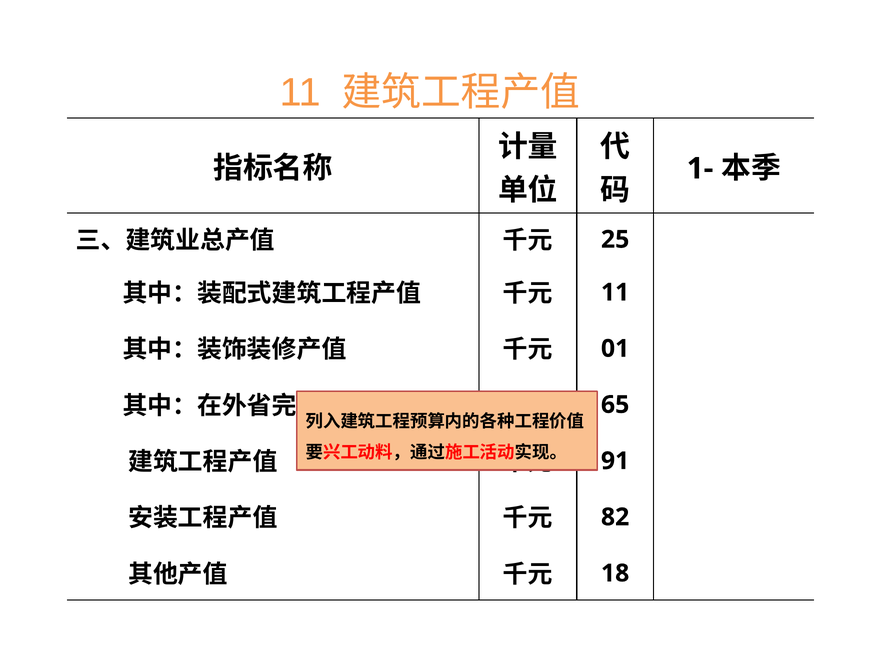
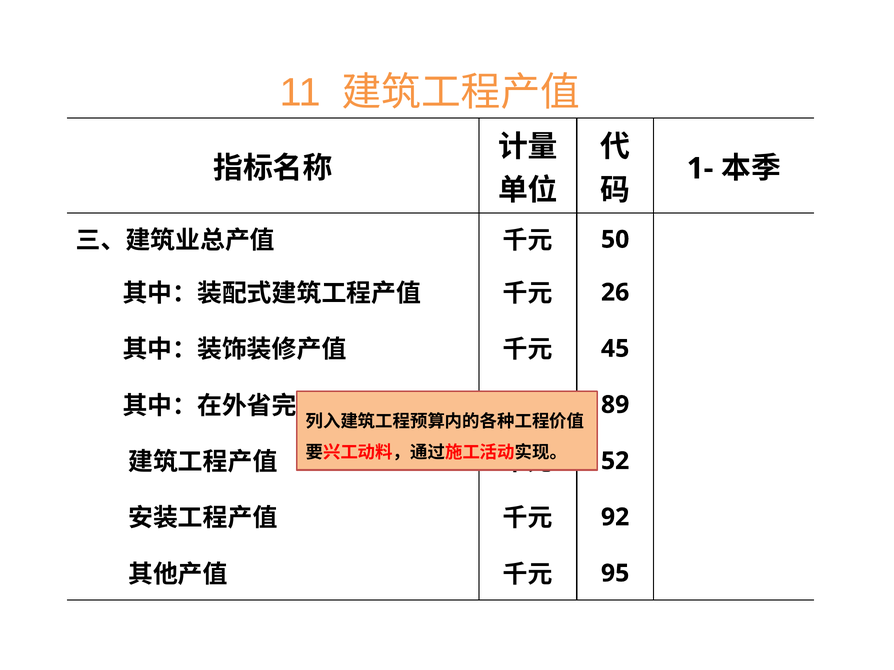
25: 25 -> 50
11 at (615, 293): 11 -> 26
01: 01 -> 45
65: 65 -> 89
91: 91 -> 52
82: 82 -> 92
18: 18 -> 95
